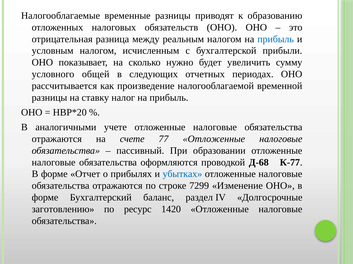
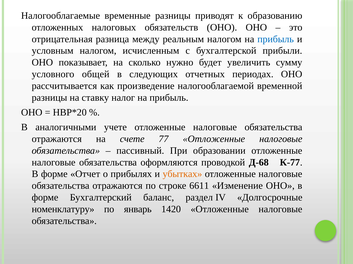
убытках colour: blue -> orange
7299: 7299 -> 6611
заготовлению: заготовлению -> номенклатуру
ресурс: ресурс -> январь
